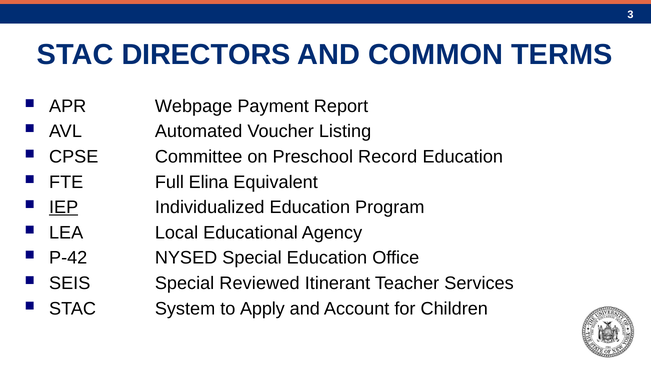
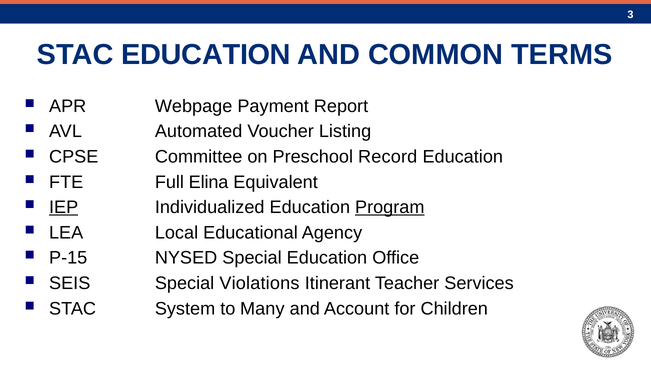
STAC DIRECTORS: DIRECTORS -> EDUCATION
Program underline: none -> present
P-42: P-42 -> P-15
Reviewed: Reviewed -> Violations
Apply: Apply -> Many
